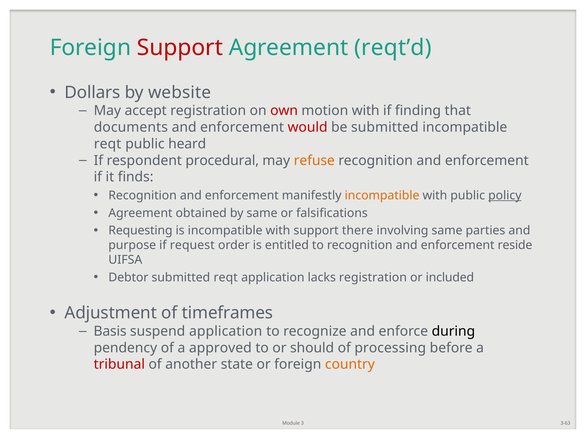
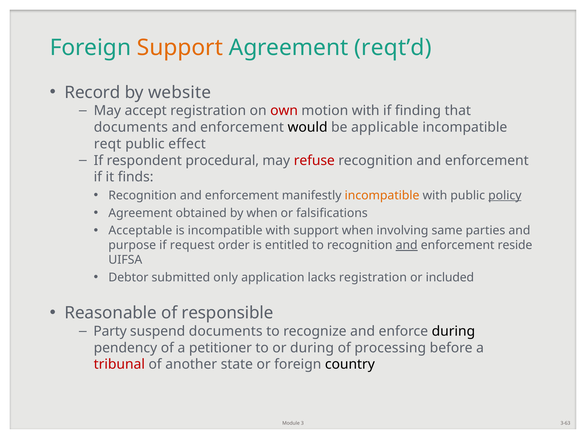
Support at (180, 48) colour: red -> orange
Dollars: Dollars -> Record
would colour: red -> black
be submitted: submitted -> applicable
heard: heard -> effect
refuse colour: orange -> red
by same: same -> when
Requesting: Requesting -> Acceptable
support there: there -> when
and at (407, 246) underline: none -> present
submitted reqt: reqt -> only
Adjustment: Adjustment -> Reasonable
timeframes: timeframes -> responsible
Basis: Basis -> Party
suspend application: application -> documents
approved: approved -> petitioner
or should: should -> during
country colour: orange -> black
